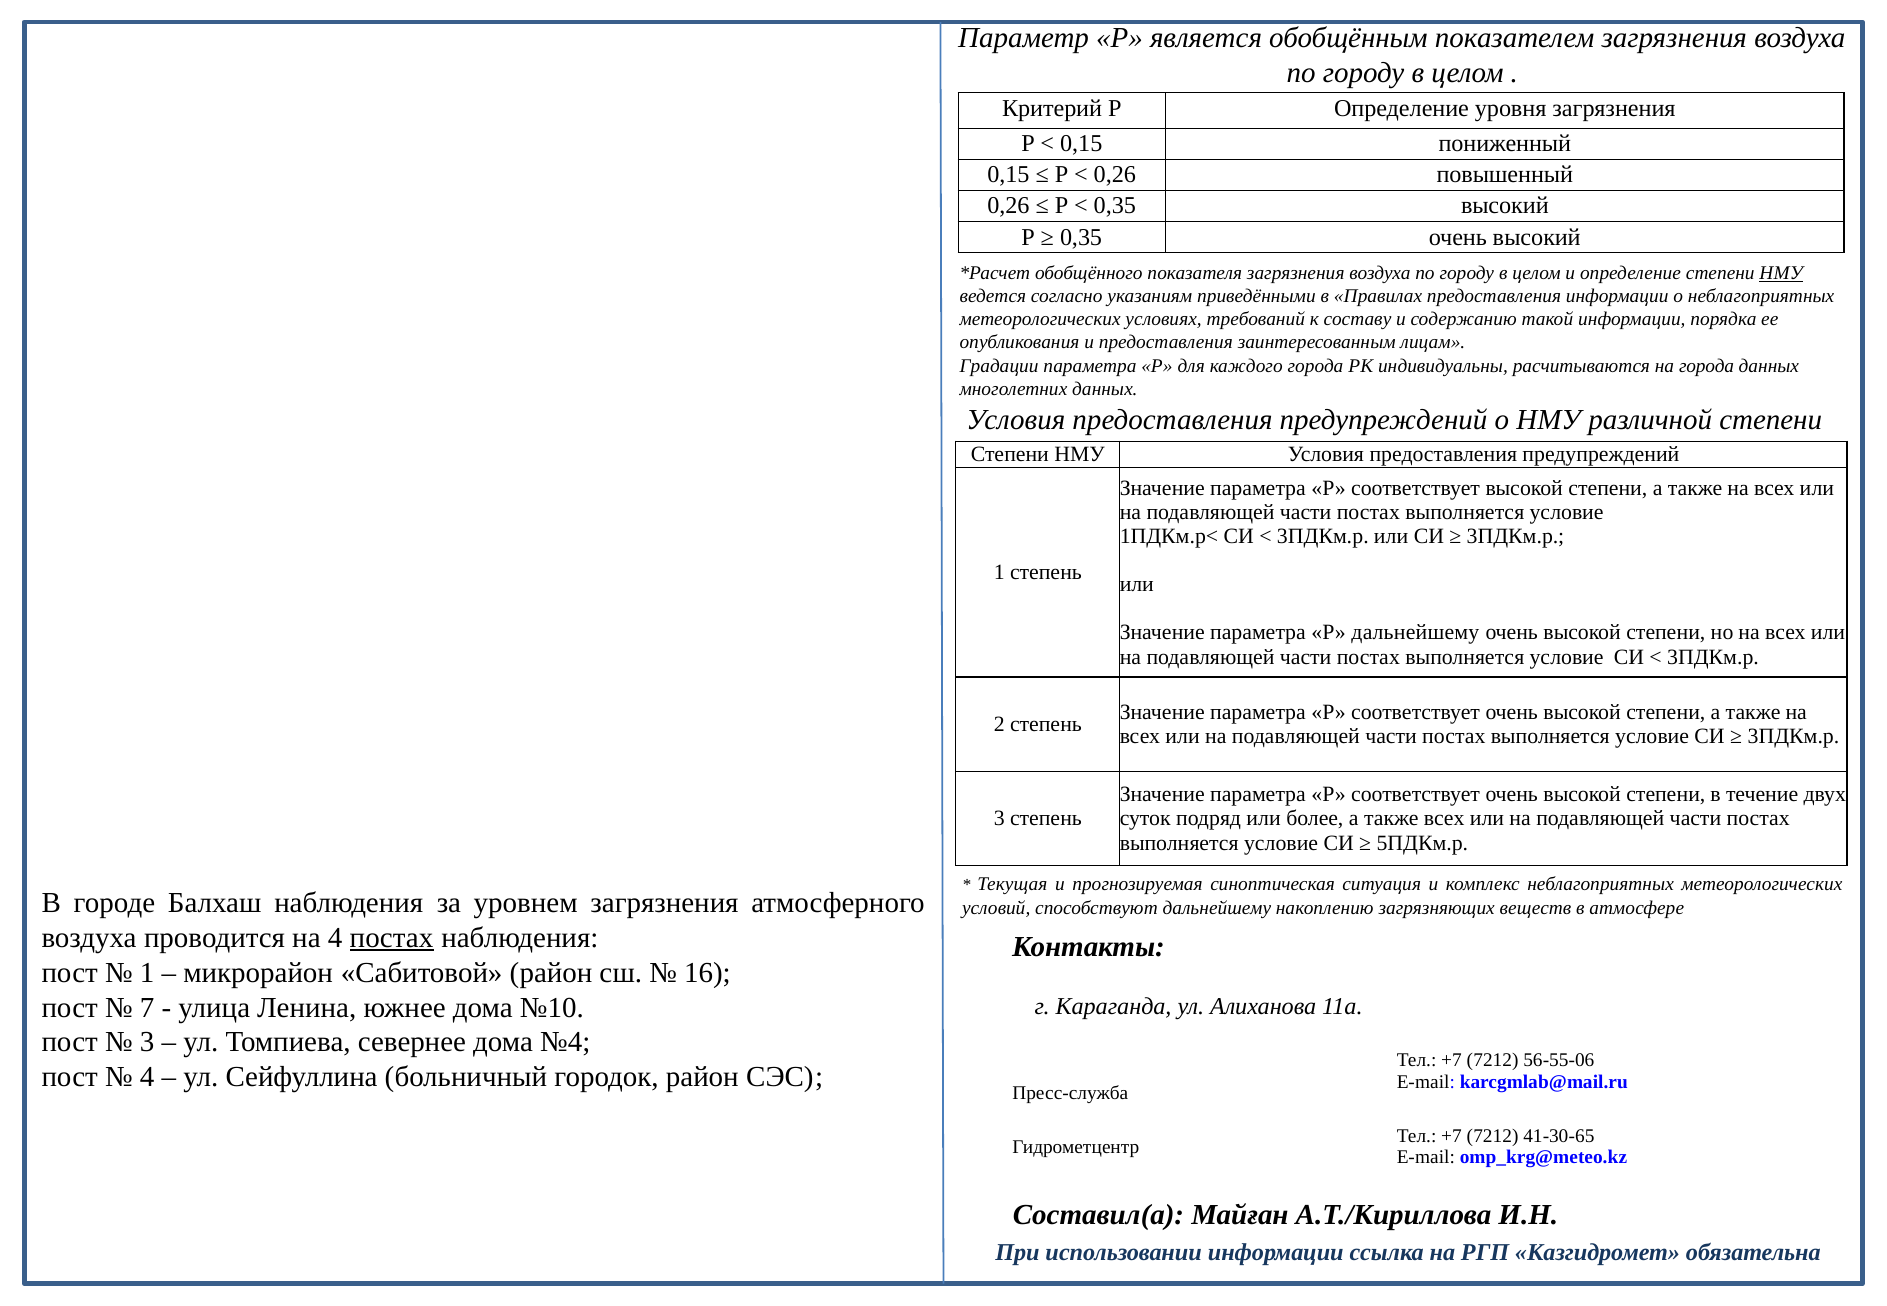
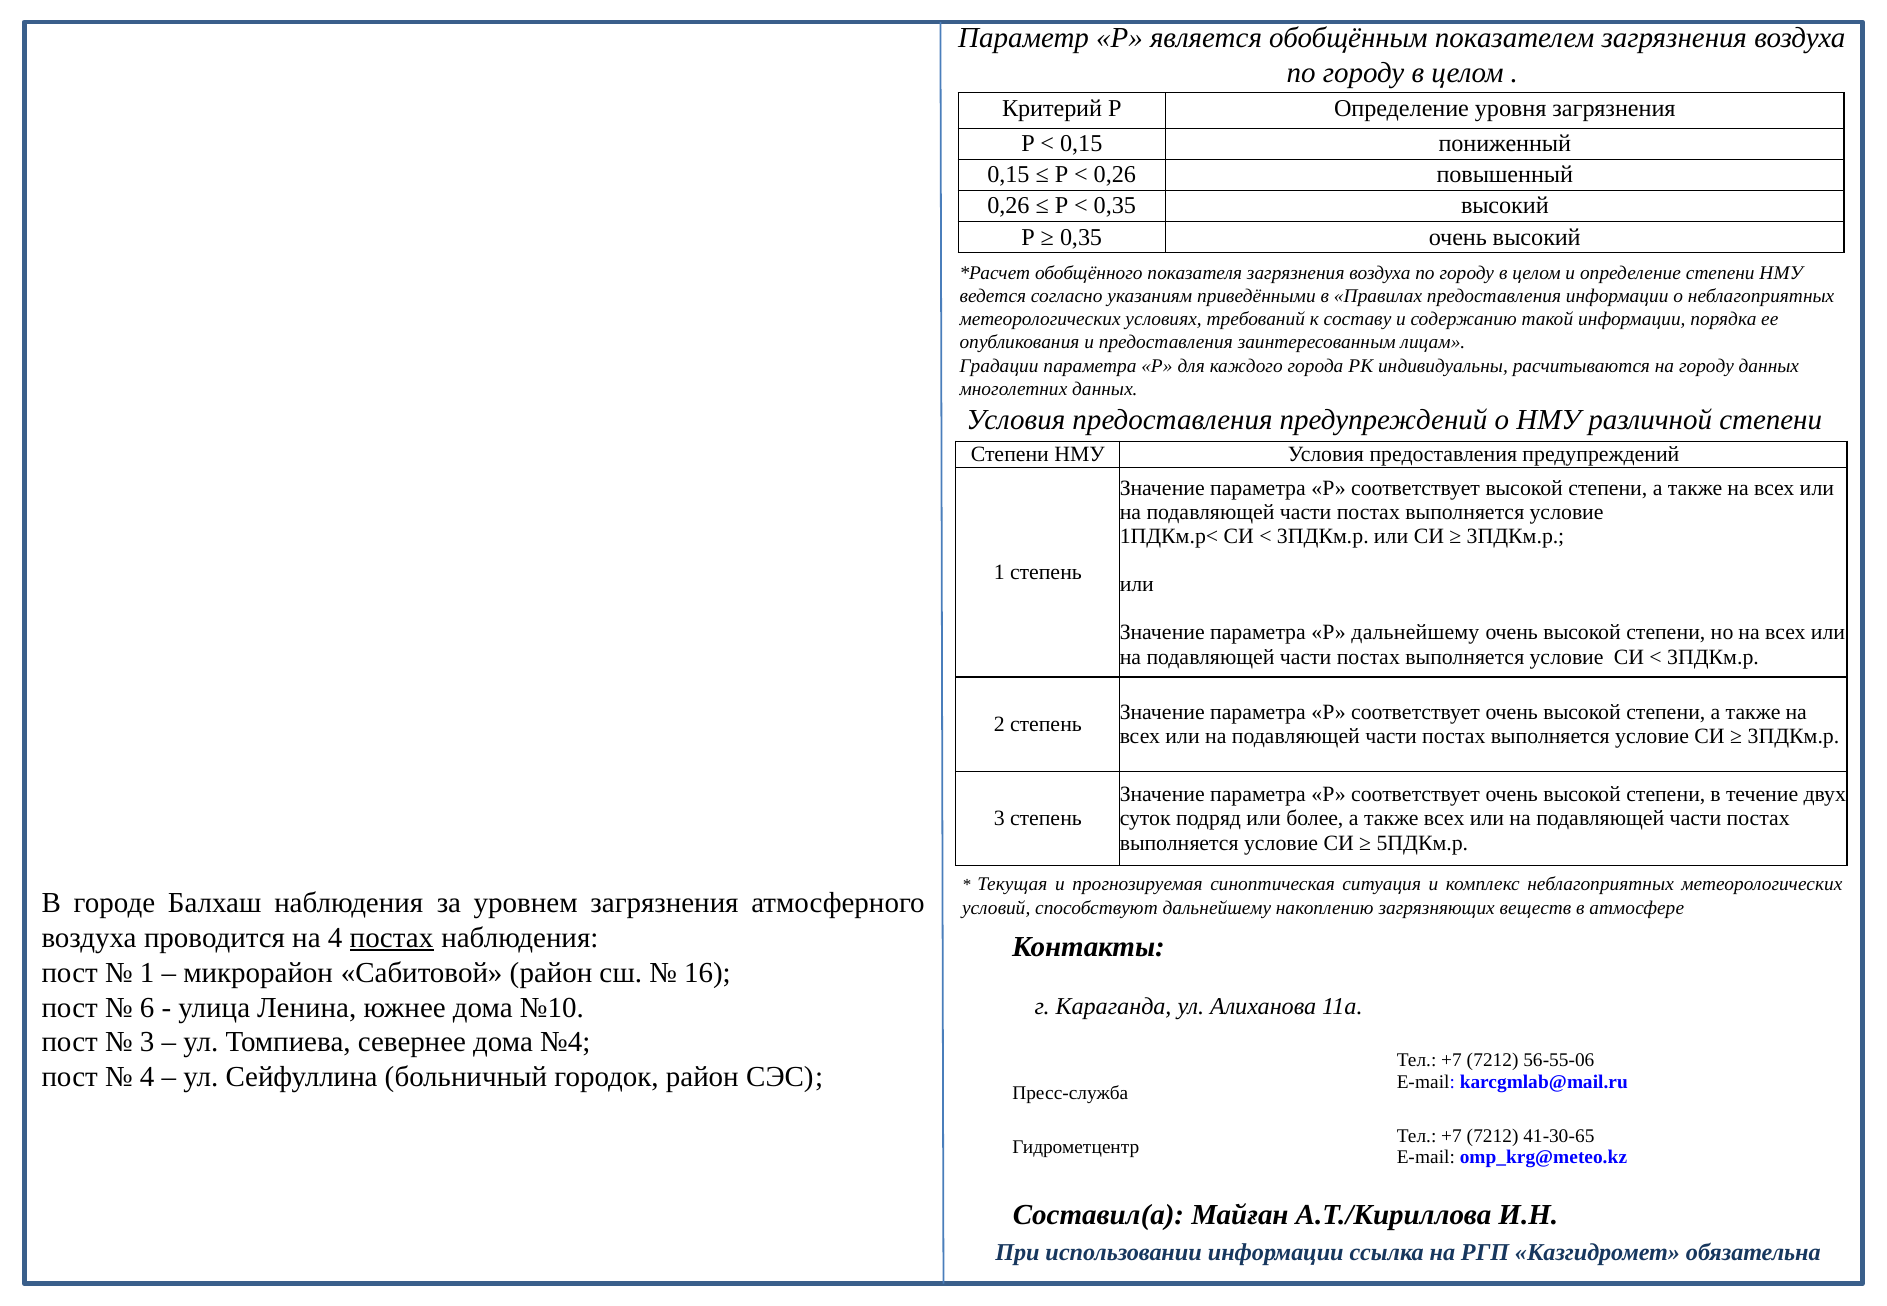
НМУ at (1781, 273) underline: present -> none
на города: города -> городу
7: 7 -> 6
